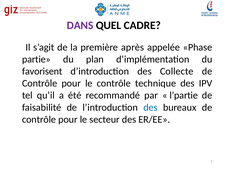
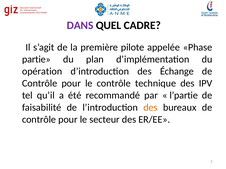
après: après -> pilote
favorisent: favorisent -> opération
Collecte: Collecte -> Échange
des at (150, 108) colour: blue -> orange
